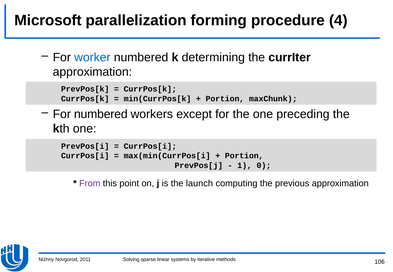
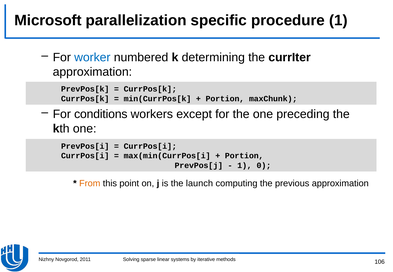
forming: forming -> specific
procedure 4: 4 -> 1
For numbered: numbered -> conditions
From colour: purple -> orange
